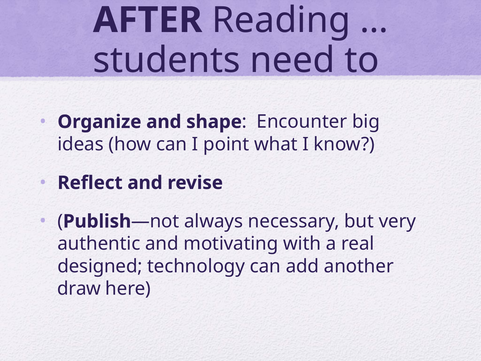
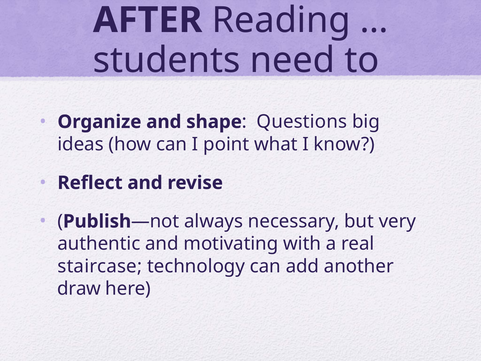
Encounter: Encounter -> Questions
designed: designed -> staircase
